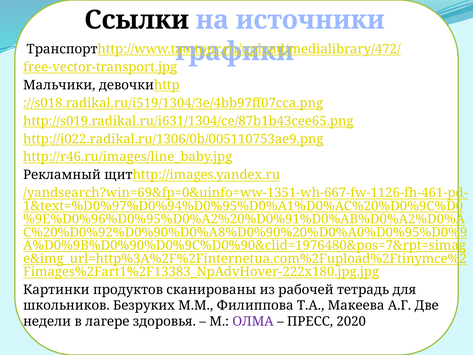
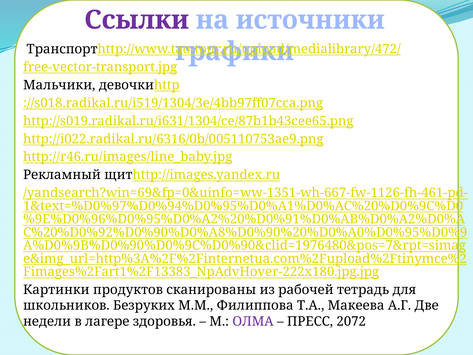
Ссылки colour: black -> purple
http://i022.radikal.ru/1306/0b/005110753ae9.png: http://i022.radikal.ru/1306/0b/005110753ae9.png -> http://i022.radikal.ru/6316/0b/005110753ae9.png
2020: 2020 -> 2072
